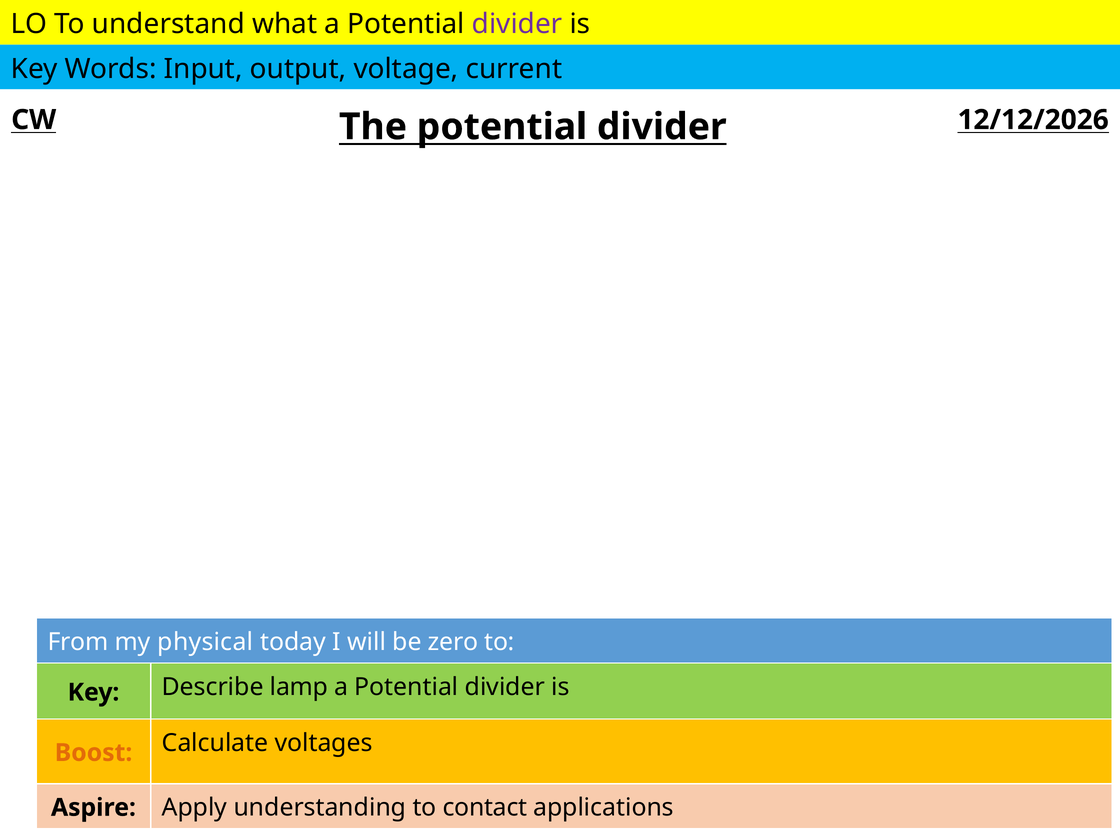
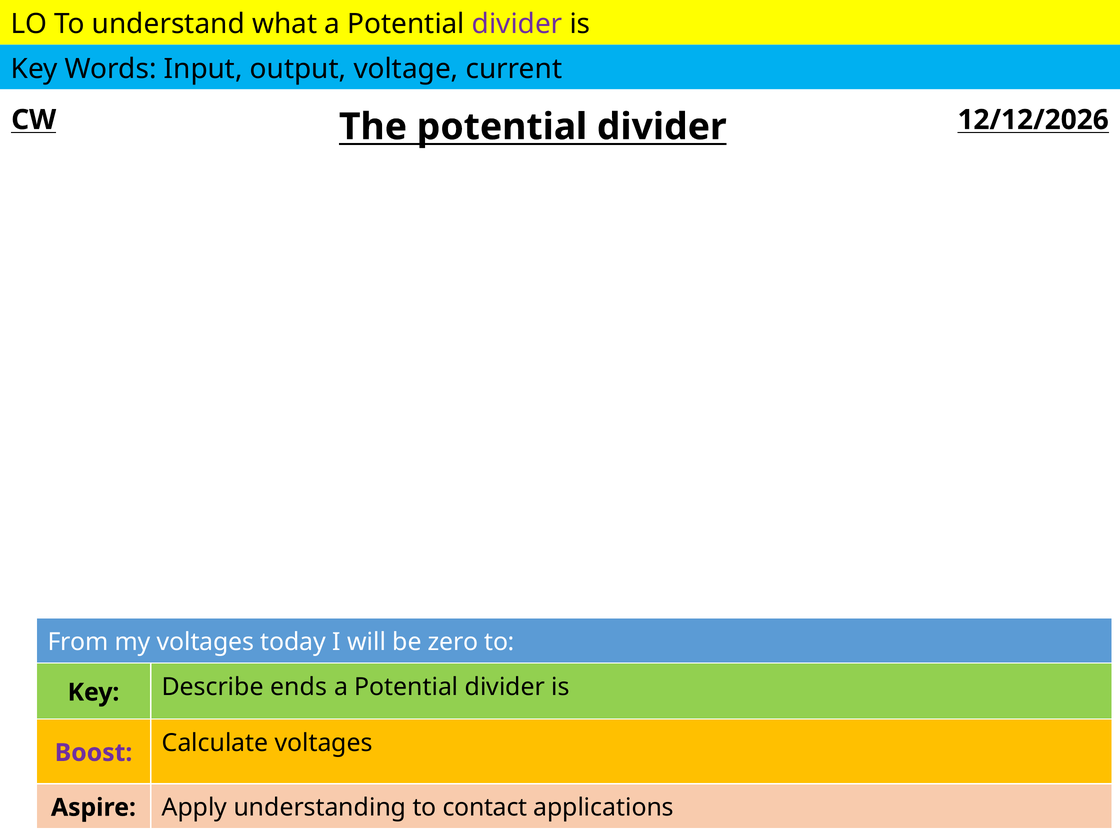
my physical: physical -> voltages
lamp: lamp -> ends
Boost colour: orange -> purple
